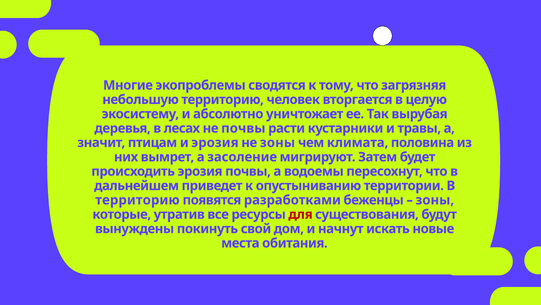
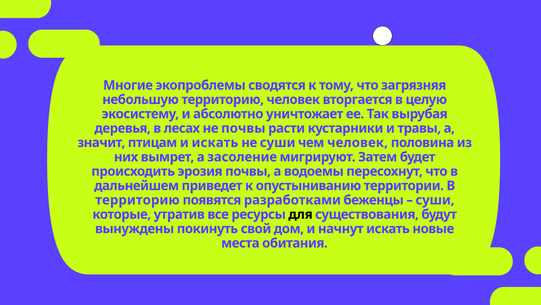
и эрозия: эрозия -> искать
не зоны: зоны -> суши
чем климата: климата -> человек
зоны at (435, 200): зоны -> суши
для colour: red -> black
